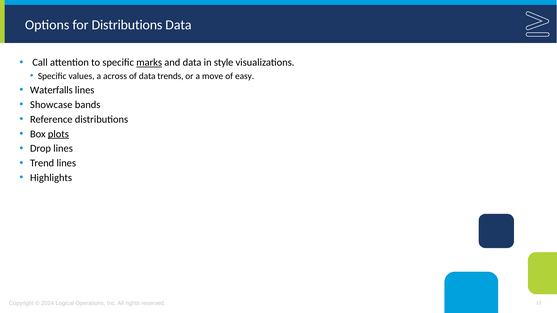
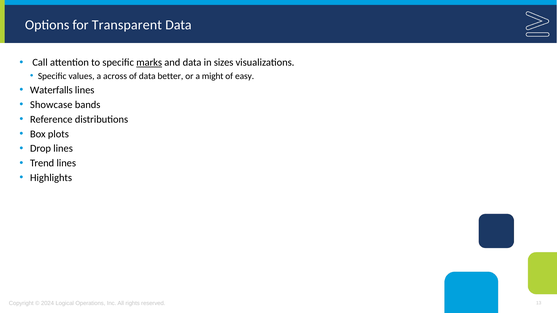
for Distributions: Distributions -> Transparent
style: style -> sizes
trends: trends -> better
move: move -> might
plots underline: present -> none
